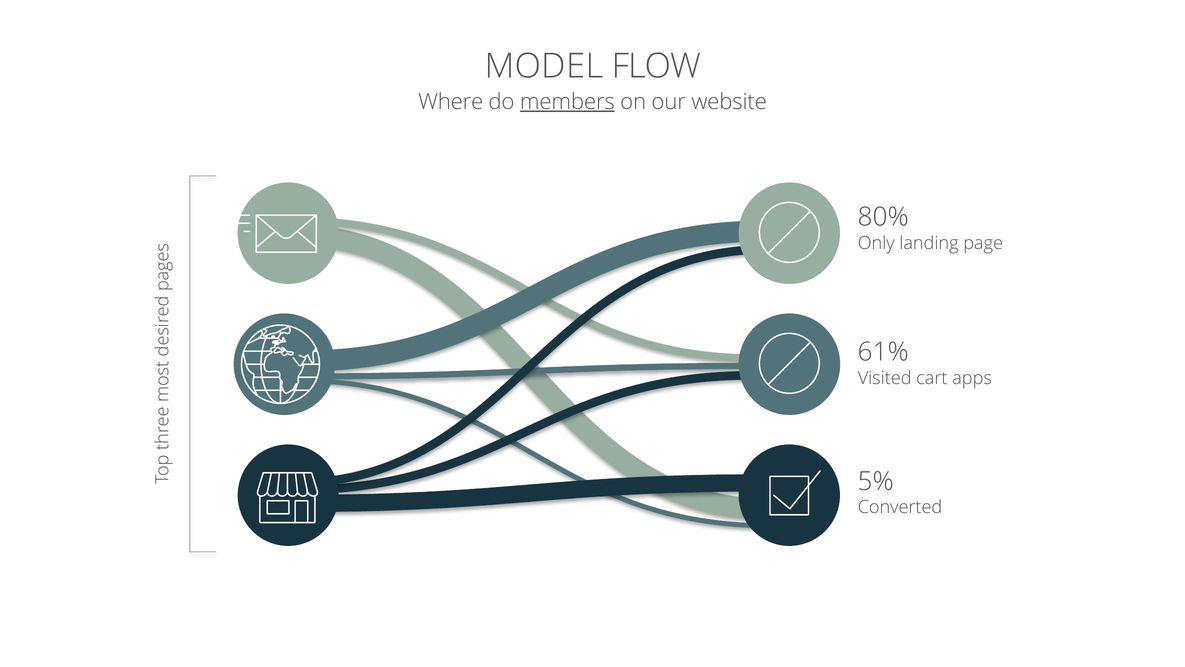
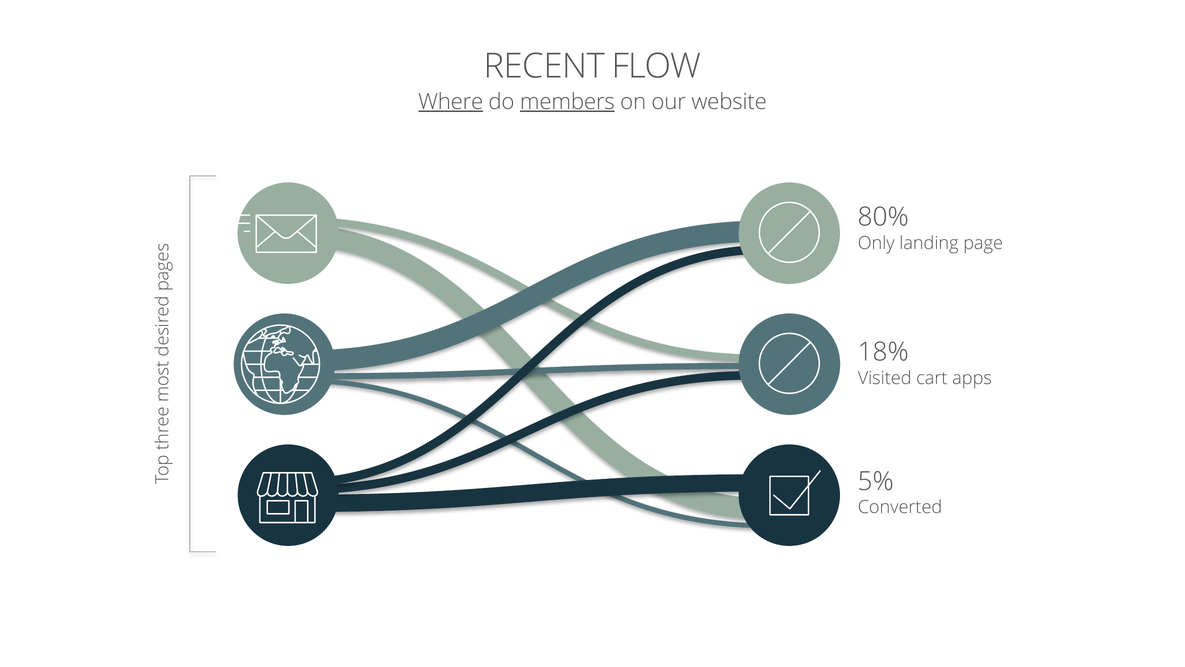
MODEL: MODEL -> RECENT
Where underline: none -> present
61%: 61% -> 18%
